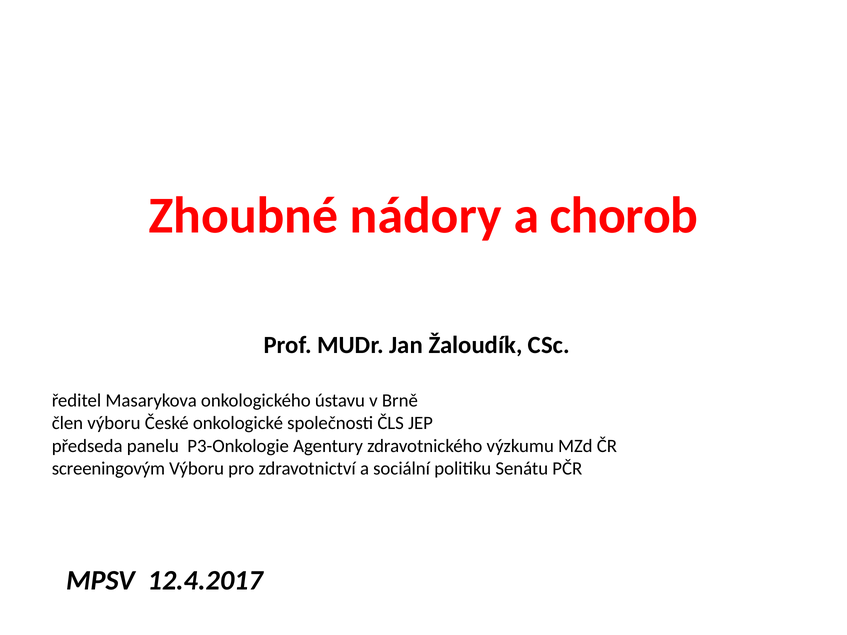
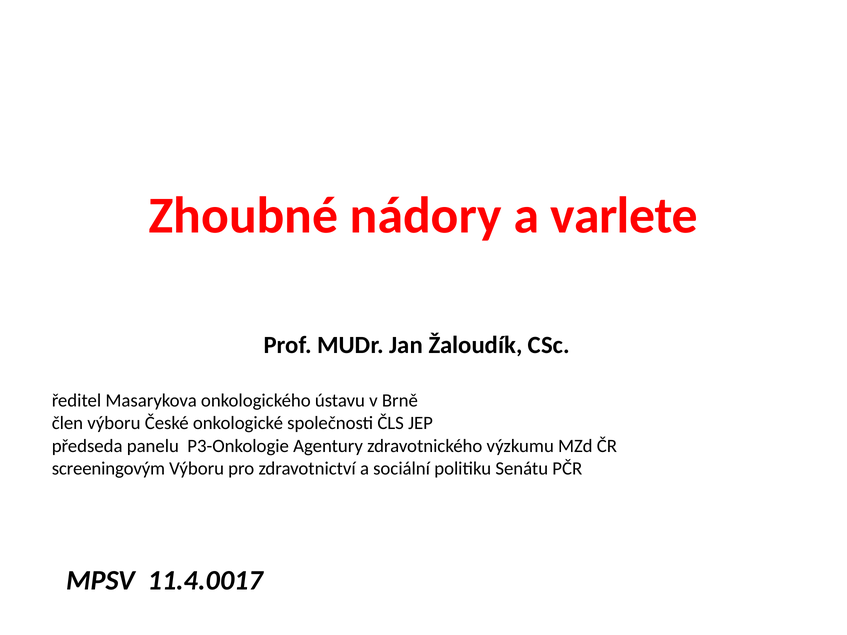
chorob: chorob -> varlete
12.4.2017: 12.4.2017 -> 11.4.0017
